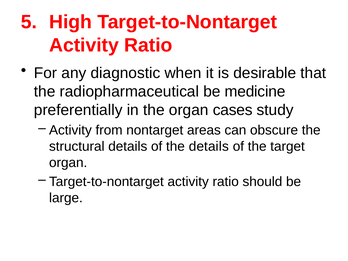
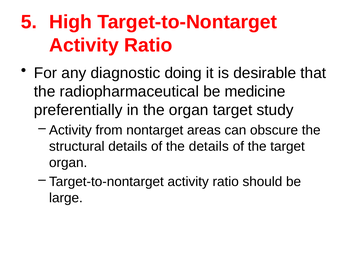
when: when -> doing
organ cases: cases -> target
